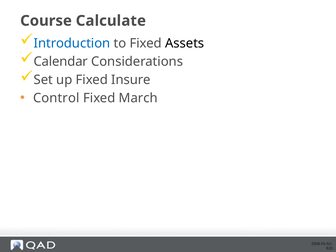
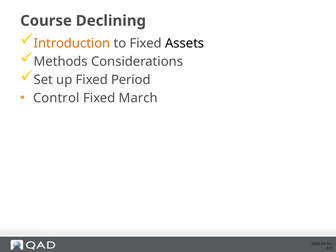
Calculate: Calculate -> Declining
Introduction colour: blue -> orange
Calendar: Calendar -> Methods
Insure: Insure -> Period
